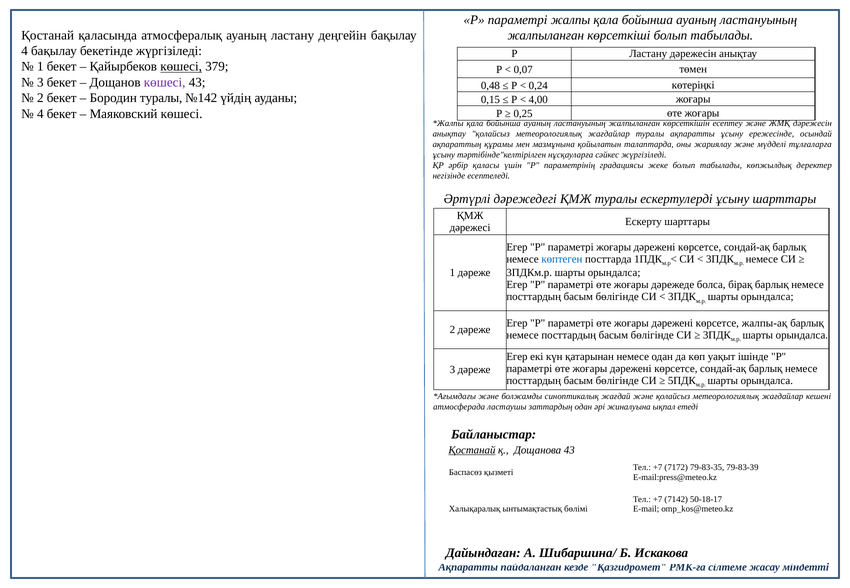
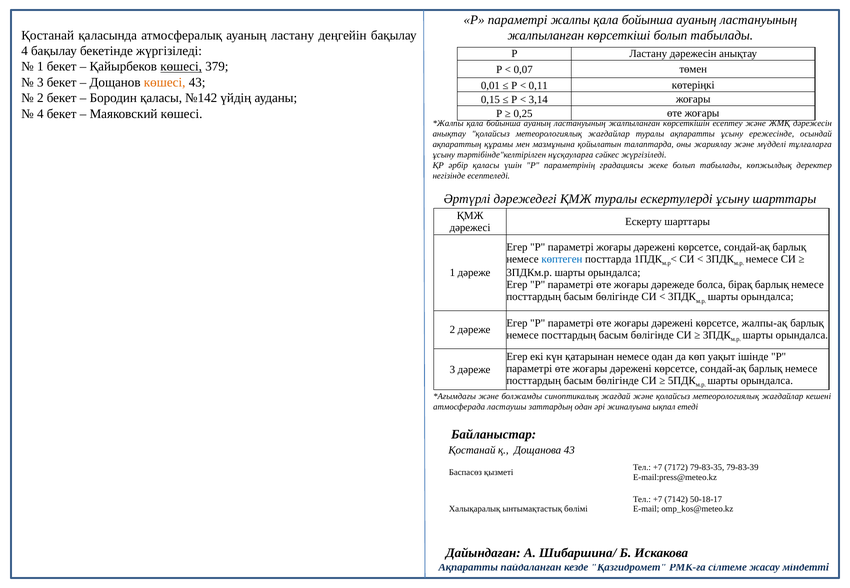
көшесі at (165, 82) colour: purple -> orange
0,48: 0,48 -> 0,01
0,24: 0,24 -> 0,11
Бородин туралы: туралы -> қаласы
4,00: 4,00 -> 3,14
Қостанай at (472, 450) underline: present -> none
